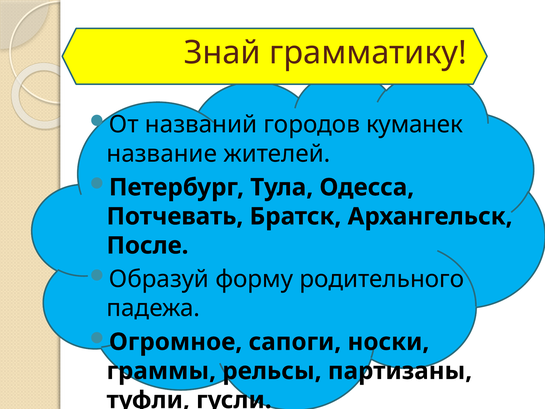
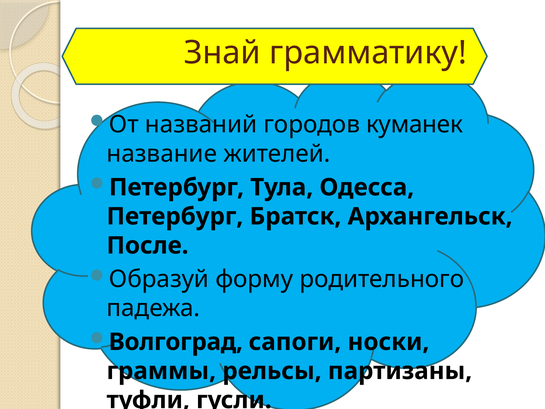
Потчевать at (175, 216): Потчевать -> Петербург
Огромное: Огромное -> Волгоград
